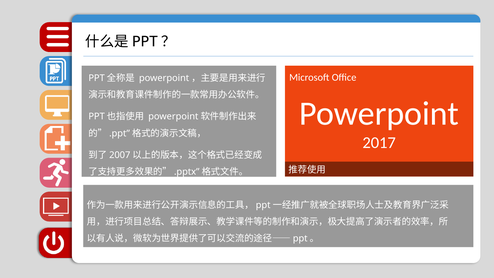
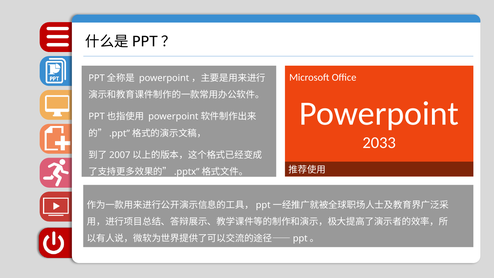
2017: 2017 -> 2033
